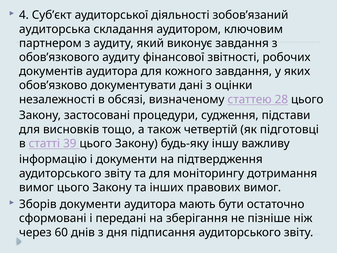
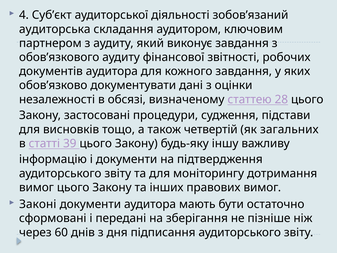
підготовці: підготовці -> загальних
Зборів: Зборів -> Законі
